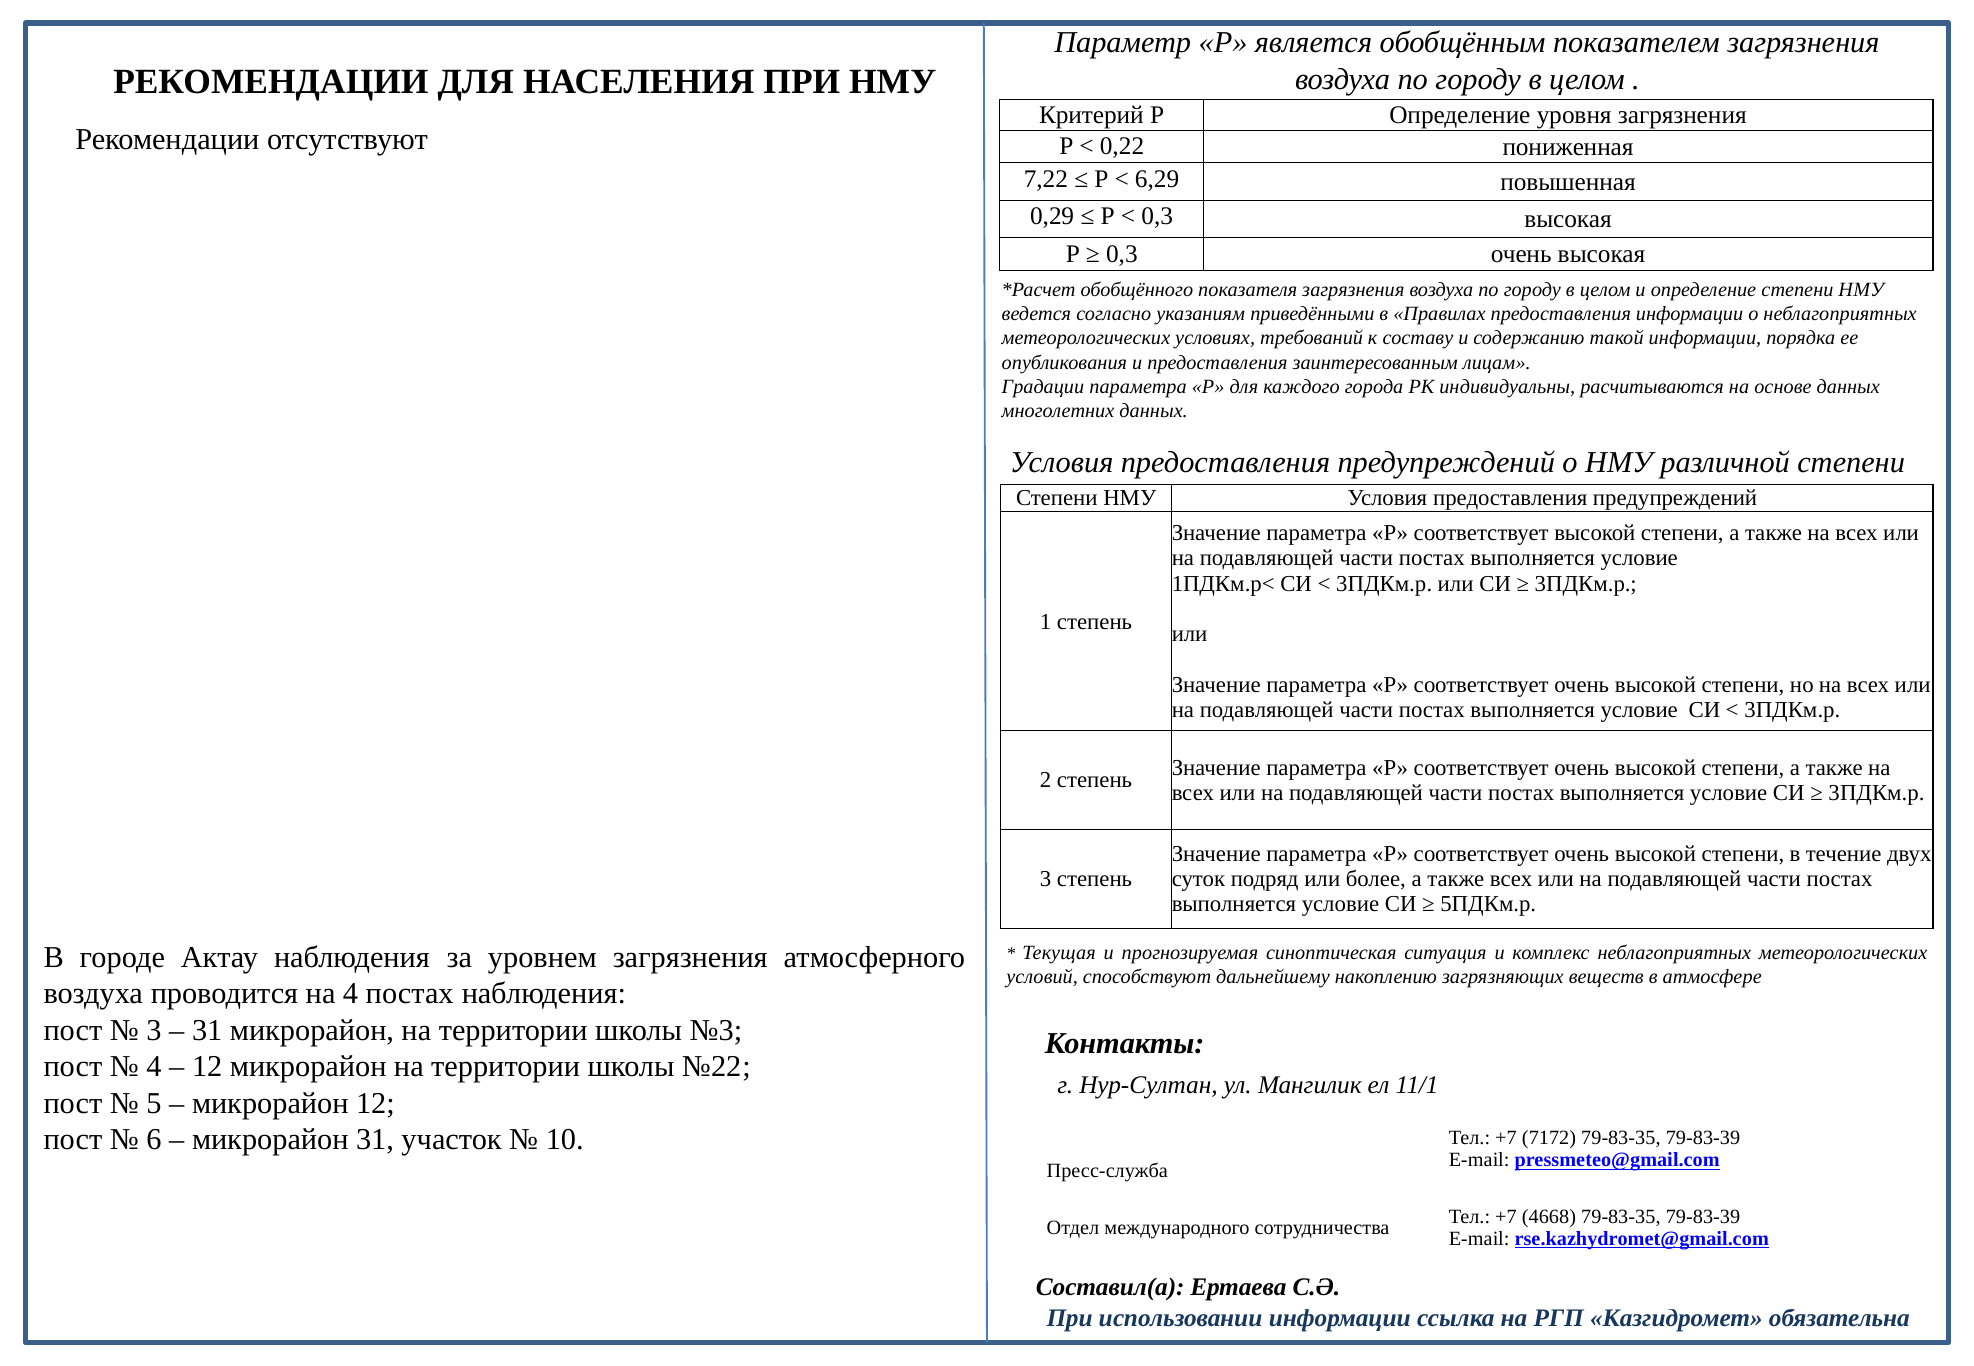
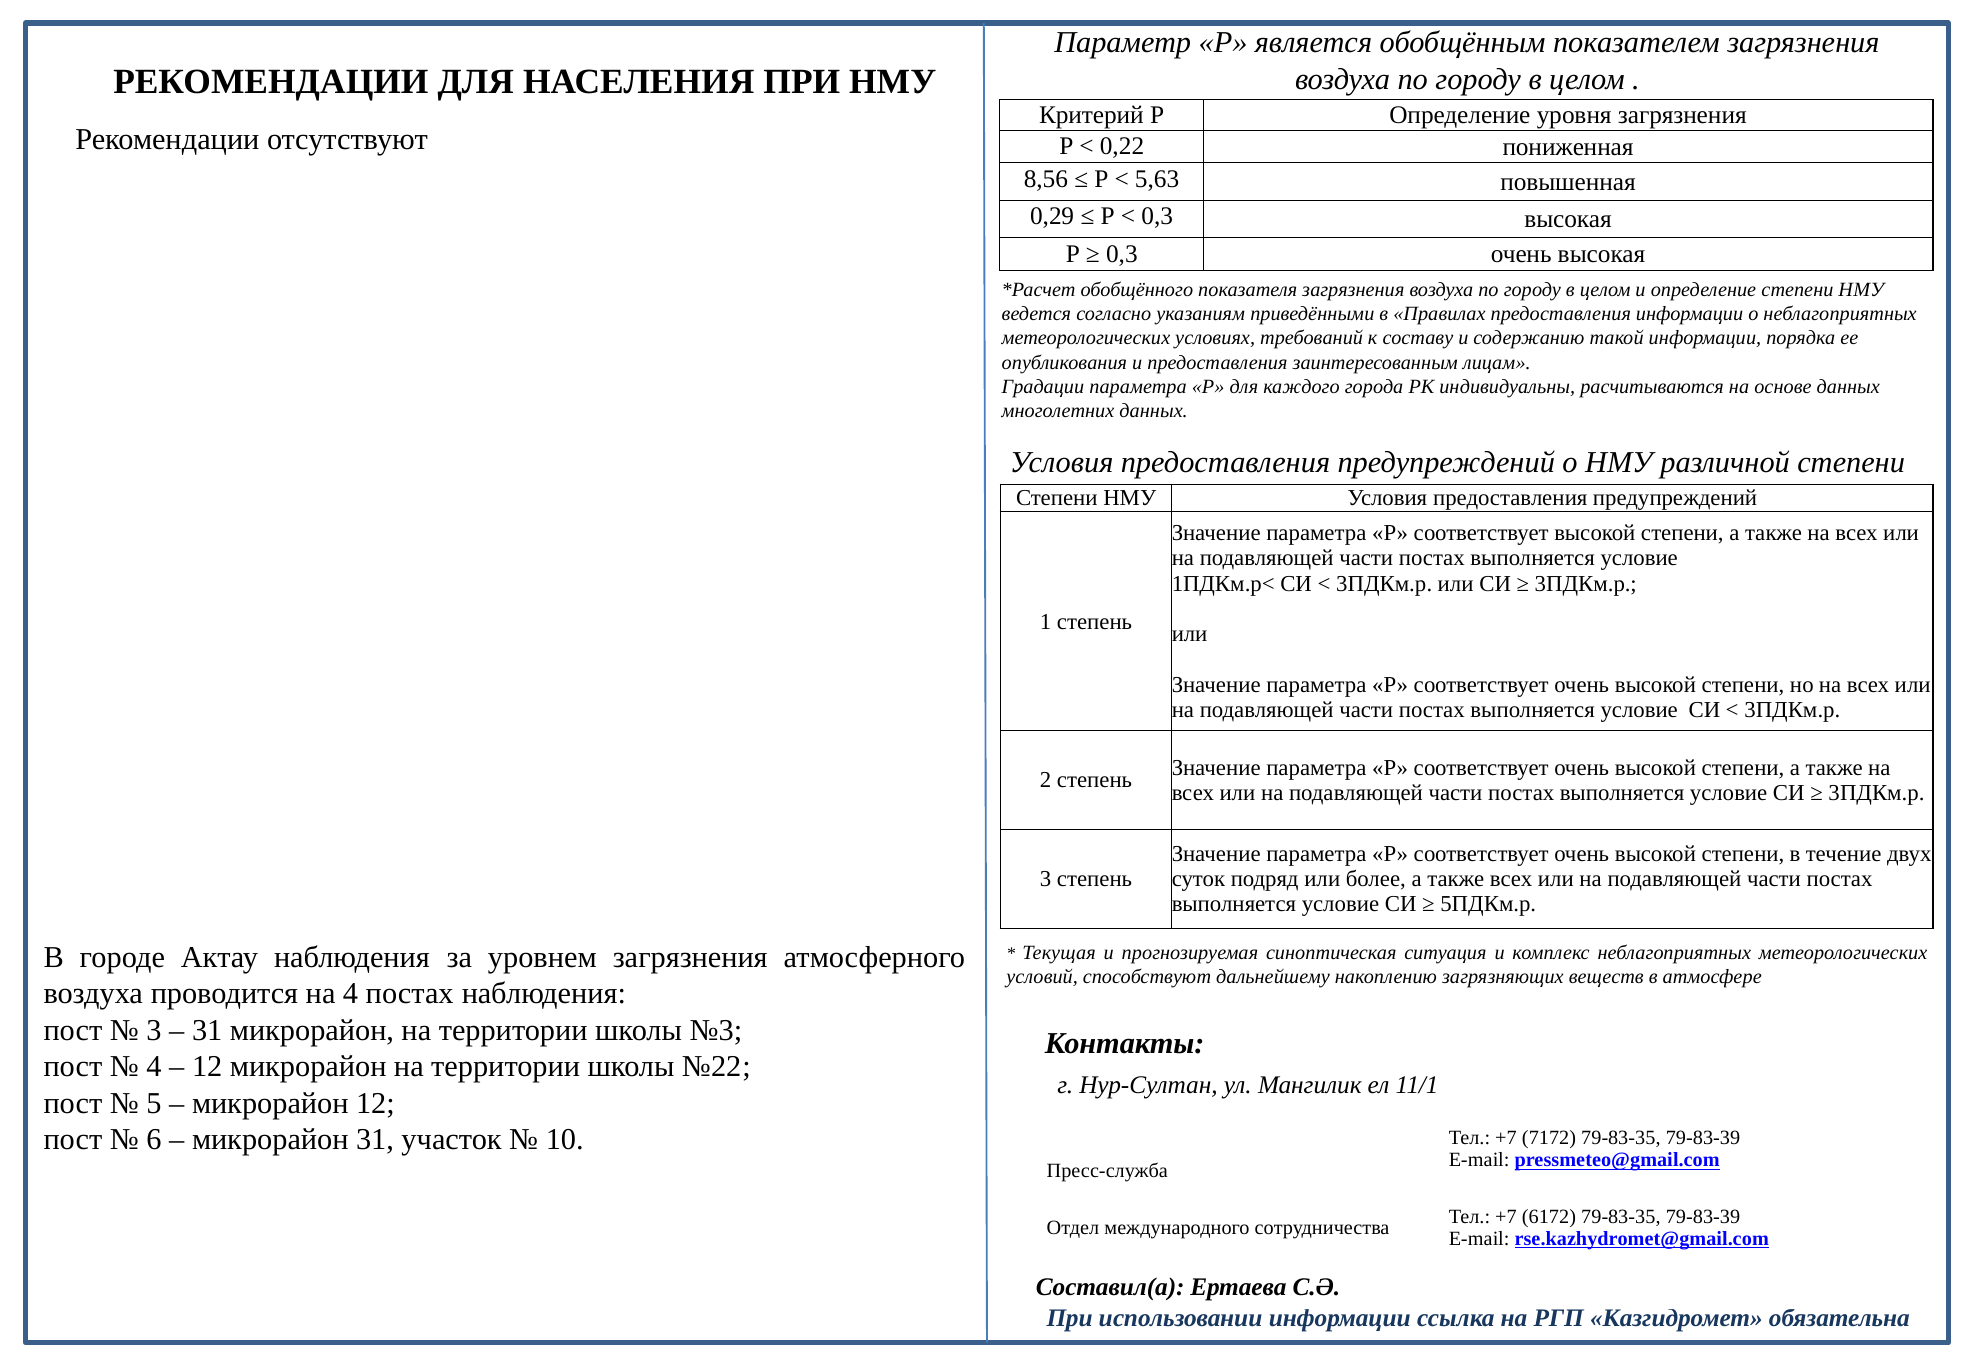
7,22: 7,22 -> 8,56
6,29: 6,29 -> 5,63
4668: 4668 -> 6172
